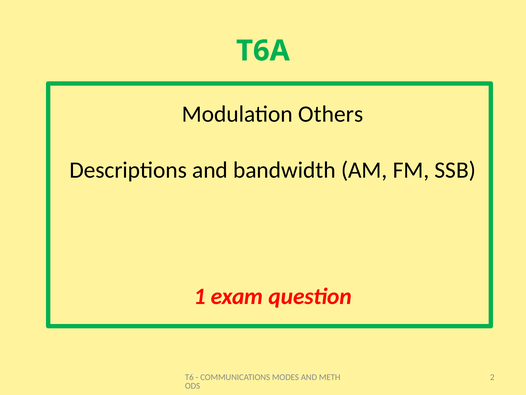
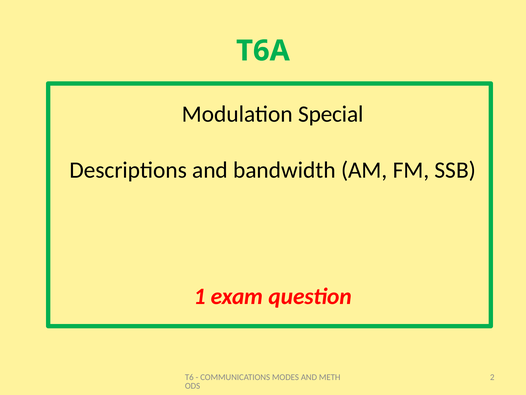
Others: Others -> Special
